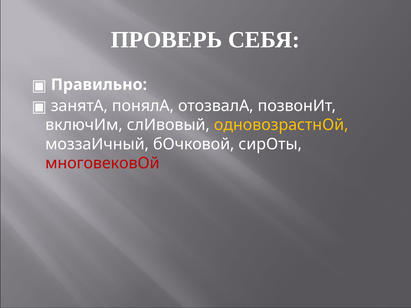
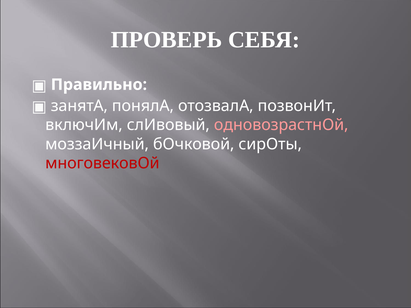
одновозрастнОй colour: yellow -> pink
